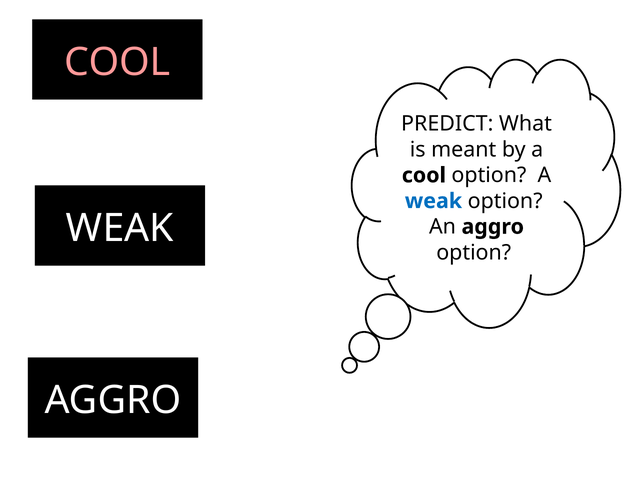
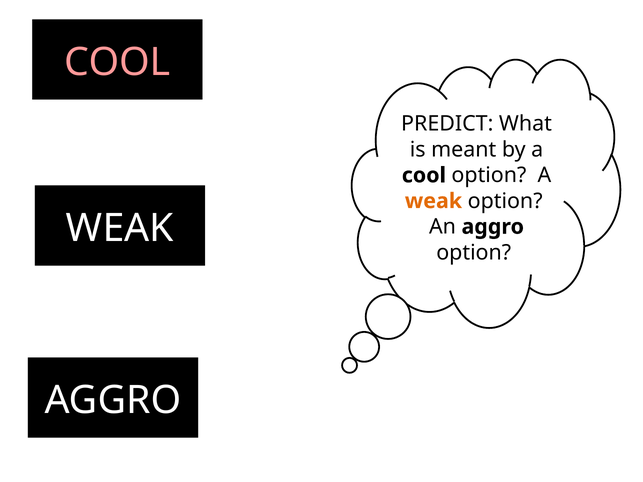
weak at (433, 201) colour: blue -> orange
